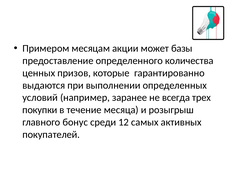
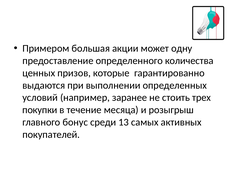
месяцам: месяцам -> большая
базы: базы -> одну
всегда: всегда -> стоить
12: 12 -> 13
